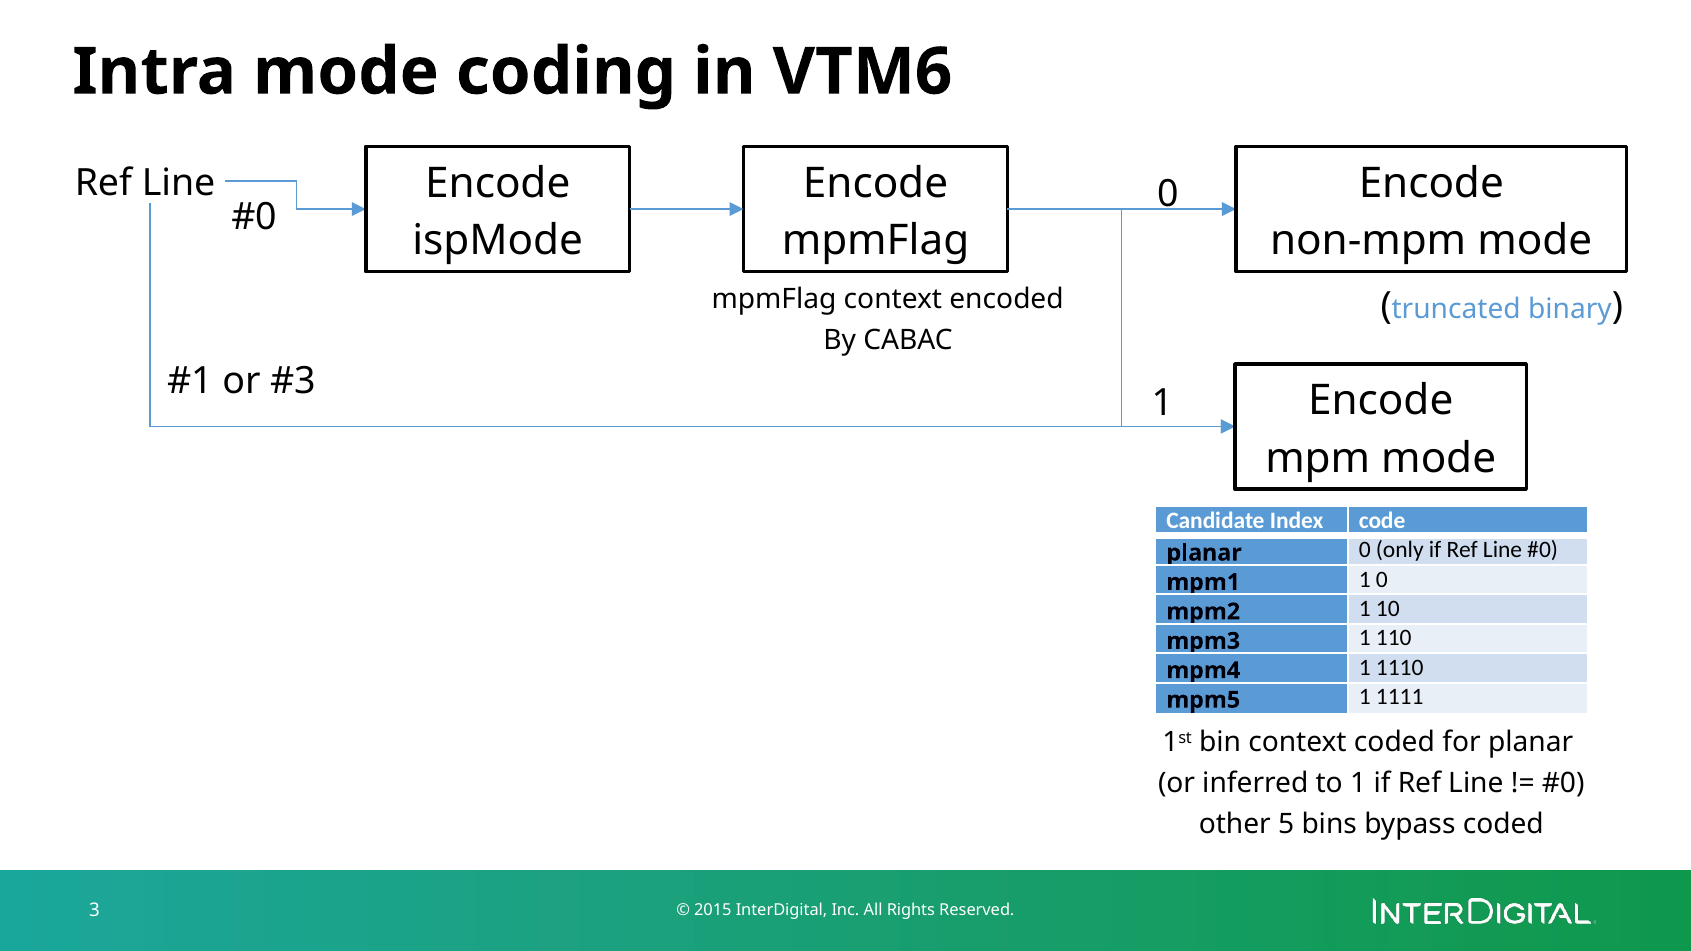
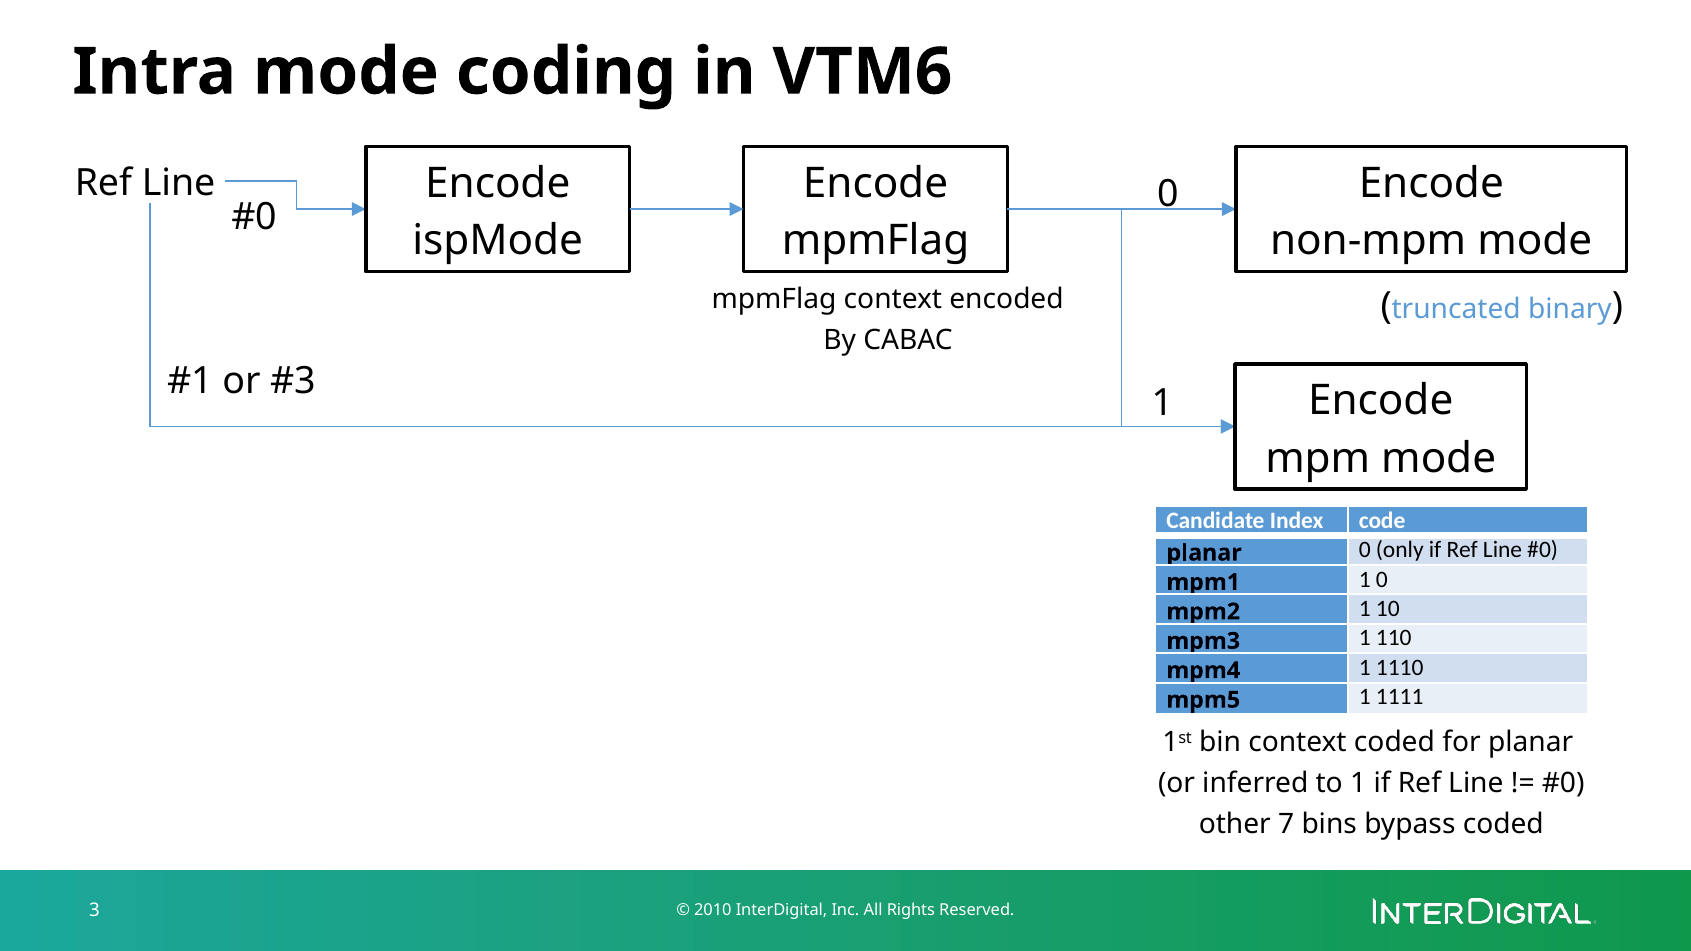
5: 5 -> 7
2015: 2015 -> 2010
